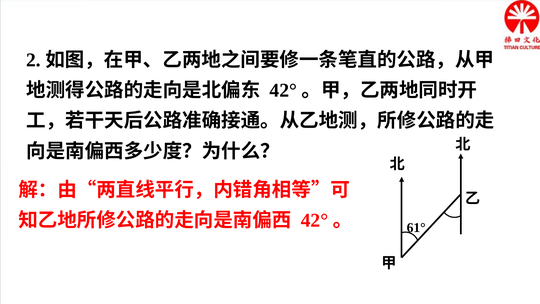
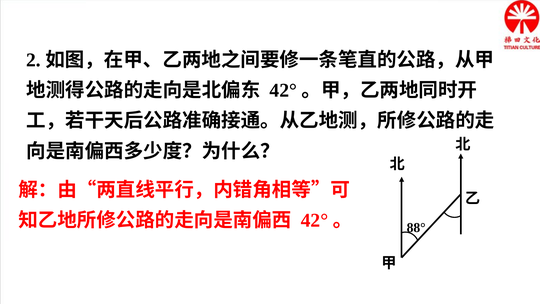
61°: 61° -> 88°
